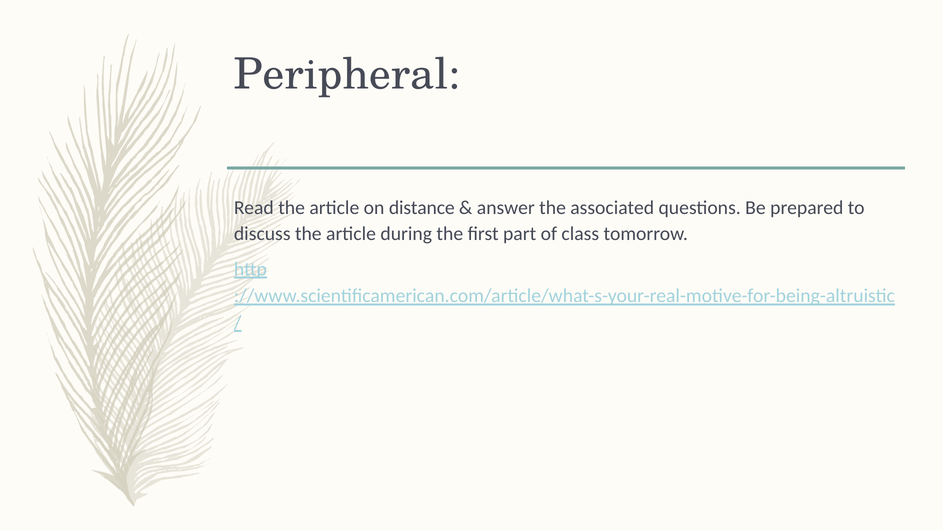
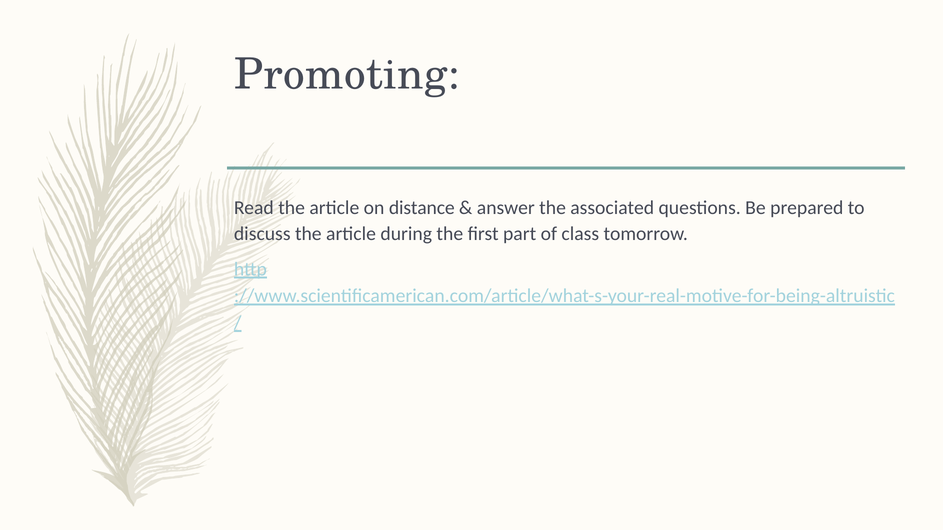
Peripheral: Peripheral -> Promoting
